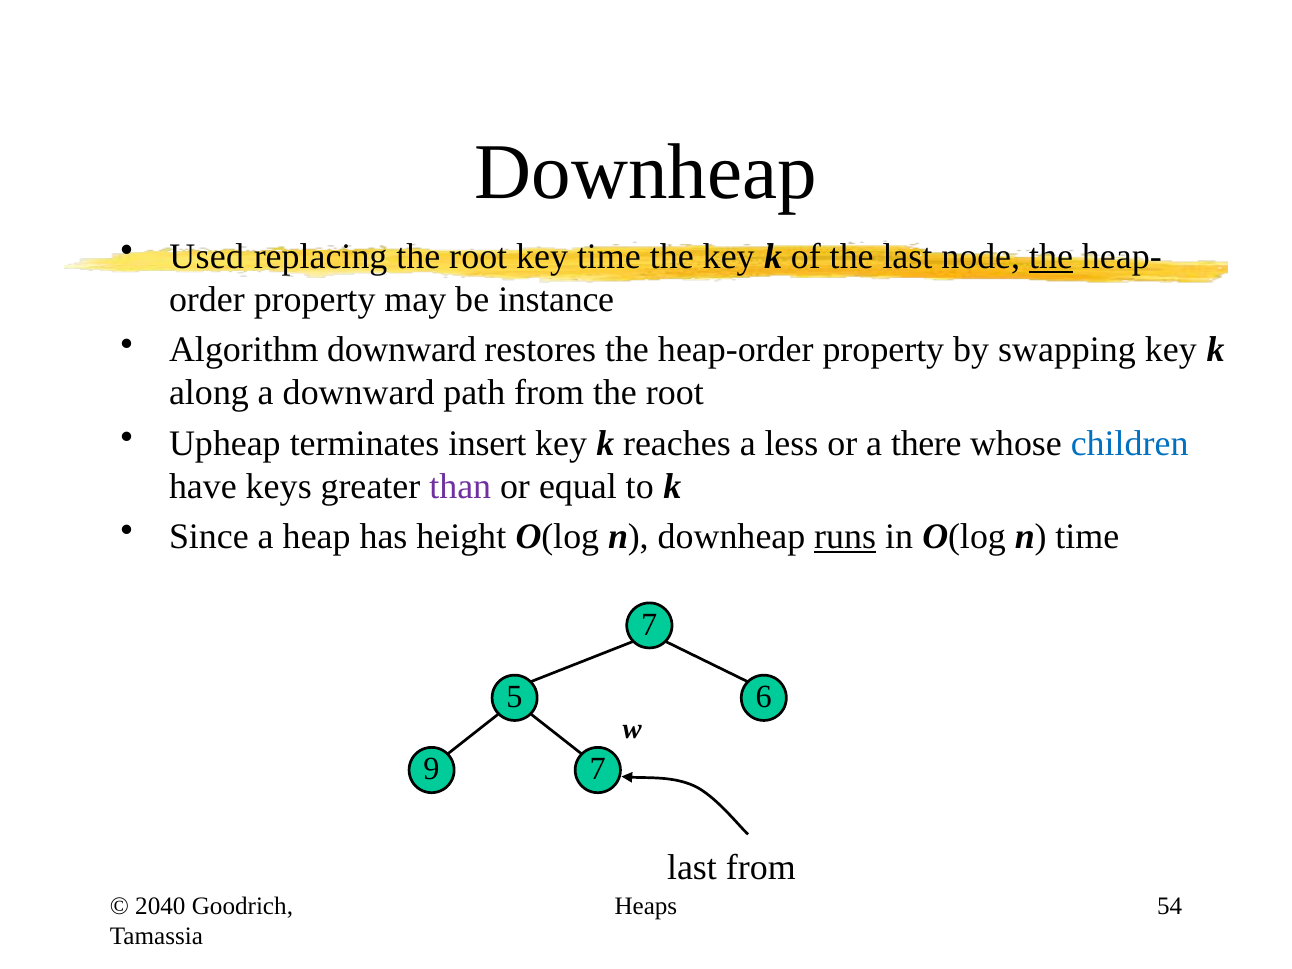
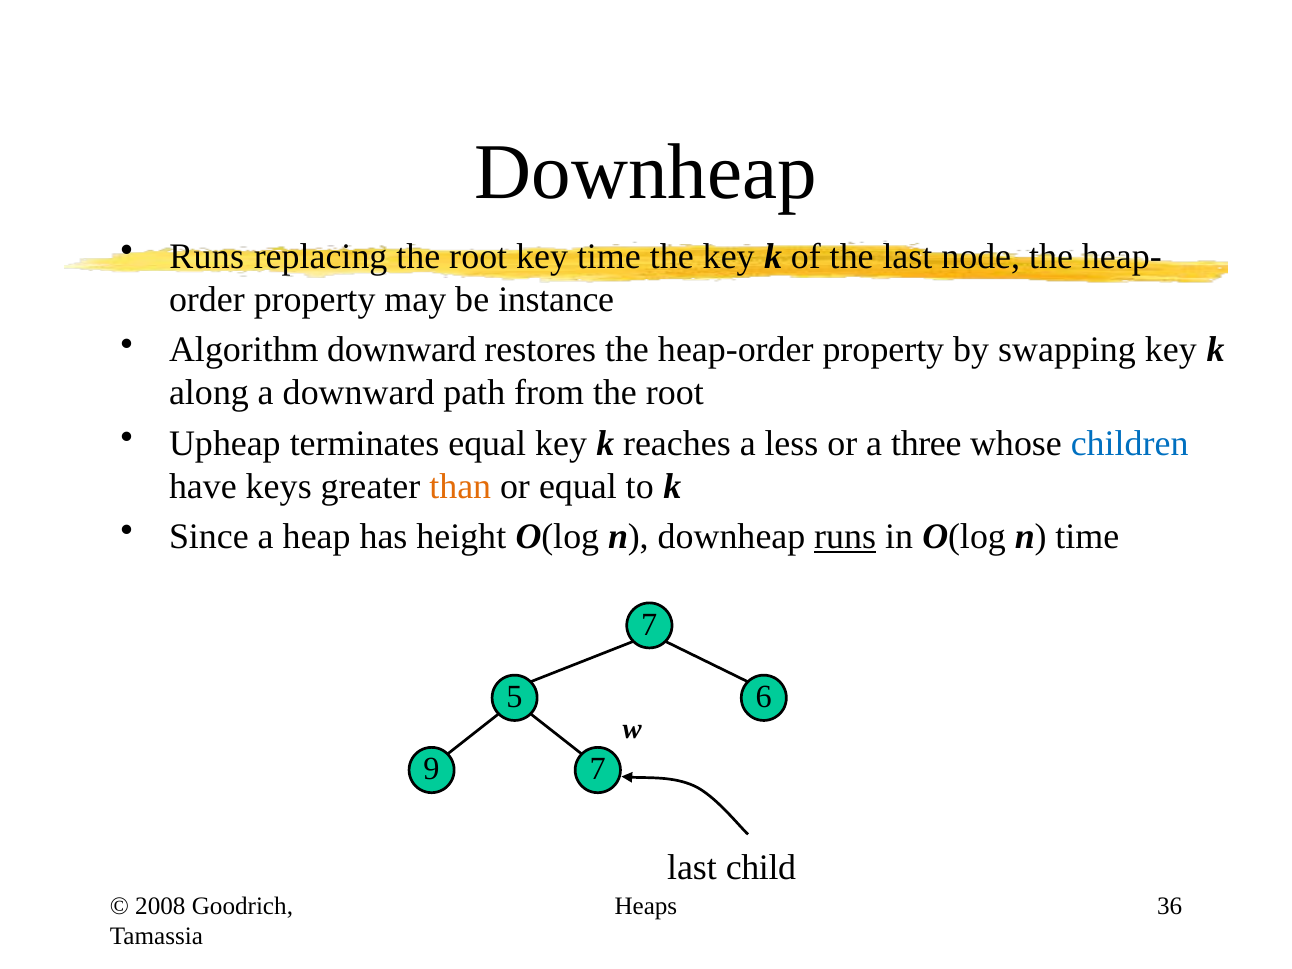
Used at (207, 257): Used -> Runs
the at (1051, 257) underline: present -> none
terminates insert: insert -> equal
there: there -> three
than colour: purple -> orange
last from: from -> child
2040: 2040 -> 2008
54: 54 -> 36
